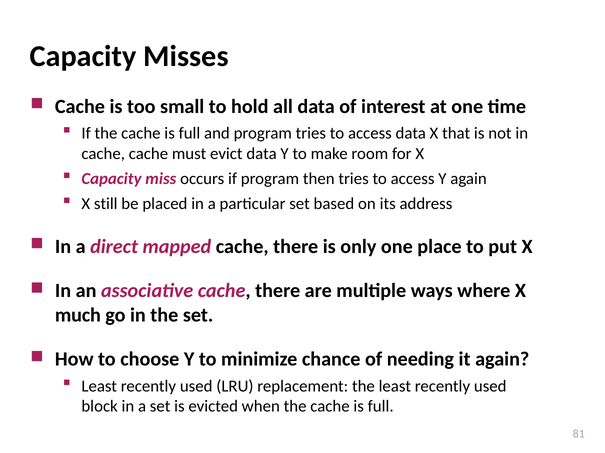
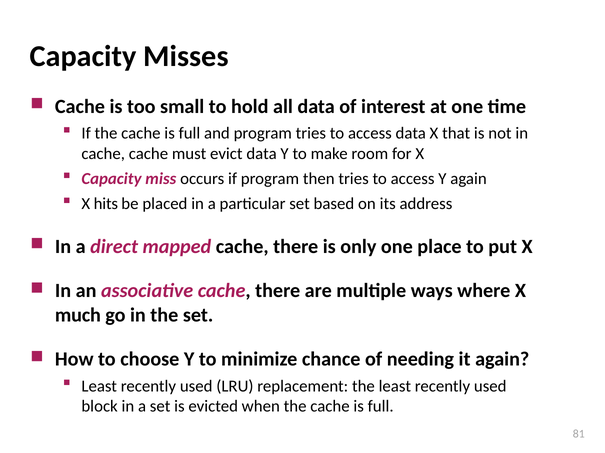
still: still -> hits
